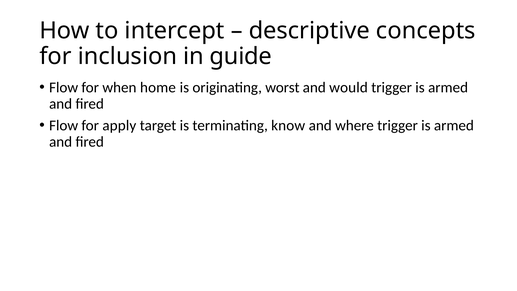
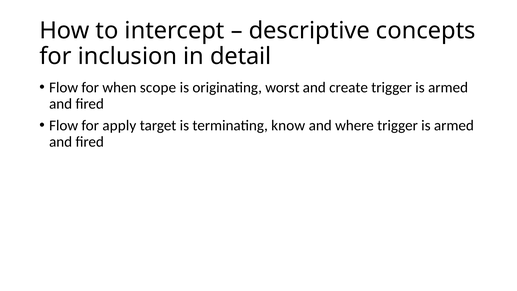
guide: guide -> detail
home: home -> scope
would: would -> create
